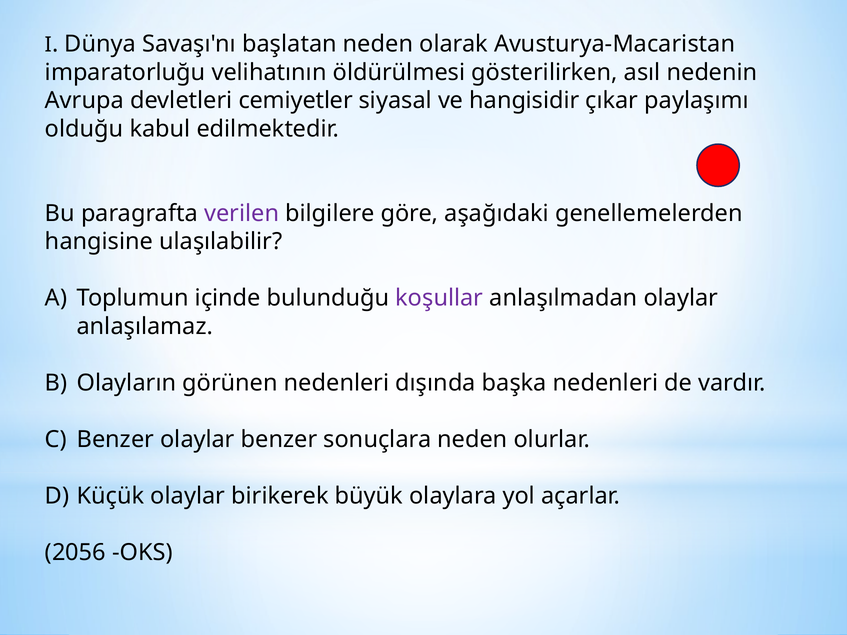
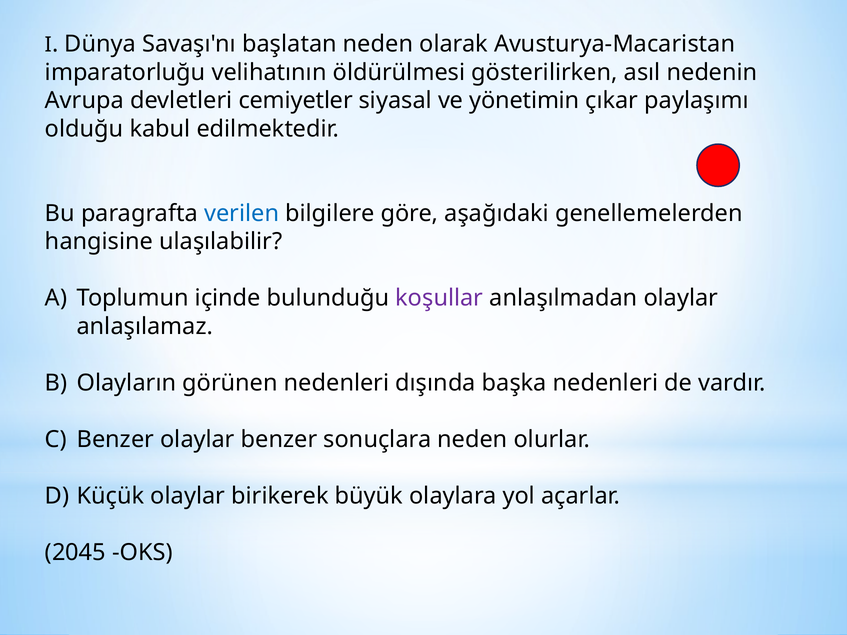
hangisidir: hangisidir -> yönetimin
verilen colour: purple -> blue
2056: 2056 -> 2045
